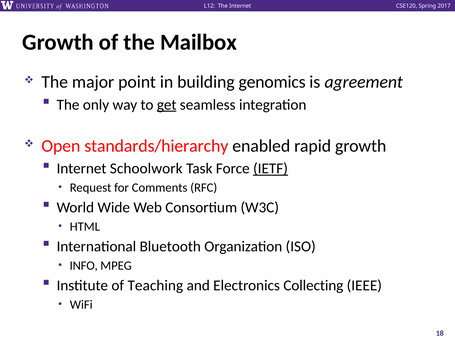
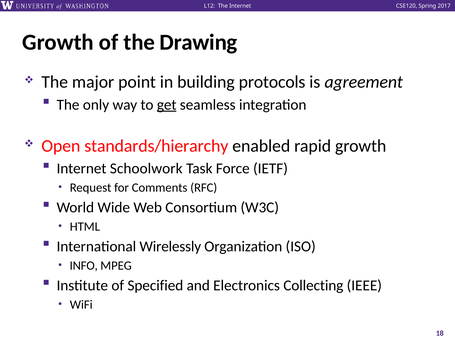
Mailbox: Mailbox -> Drawing
genomics: genomics -> protocols
IETF underline: present -> none
Bluetooth: Bluetooth -> Wirelessly
Teaching: Teaching -> Specified
